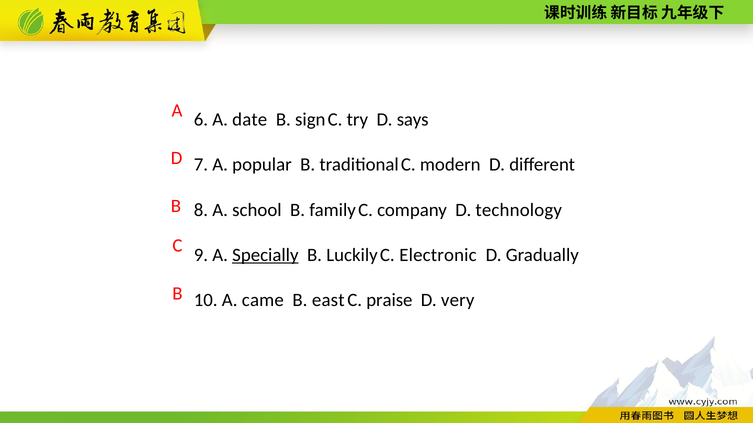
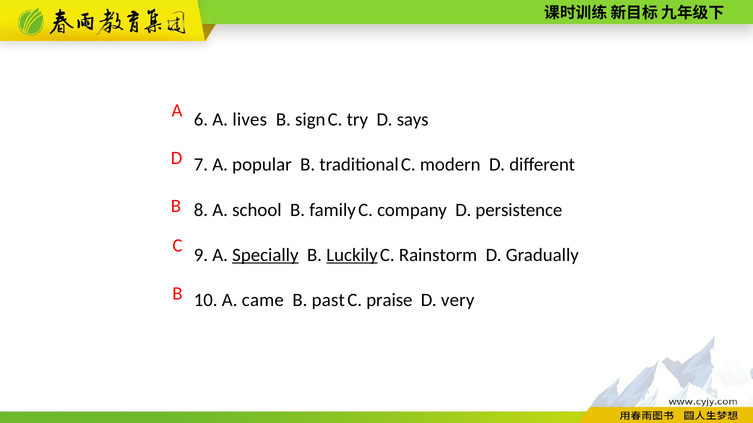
date: date -> lives
technology: technology -> persistence
Luckily underline: none -> present
Electronic: Electronic -> Rainstorm
east: east -> past
